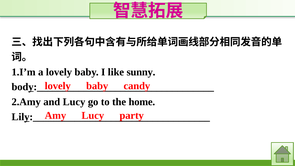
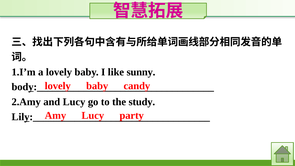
home: home -> study
